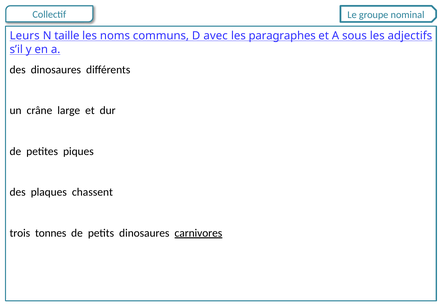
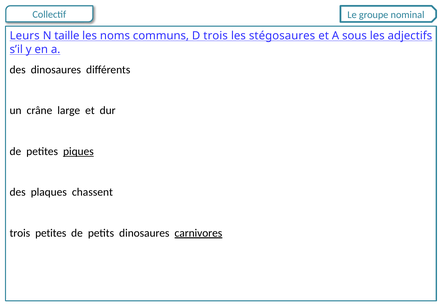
D avec: avec -> trois
paragraphes: paragraphes -> stégosaures
piques underline: none -> present
trois tonnes: tonnes -> petites
